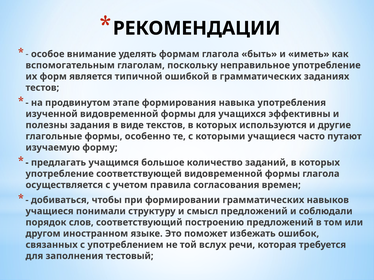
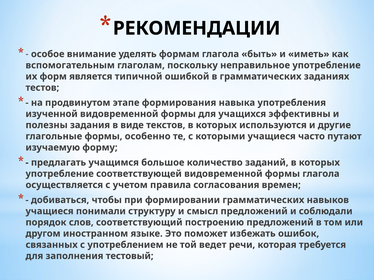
вслух: вслух -> ведет
